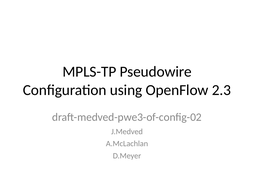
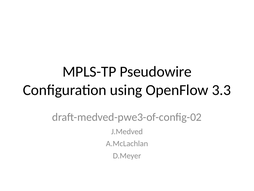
2.3: 2.3 -> 3.3
